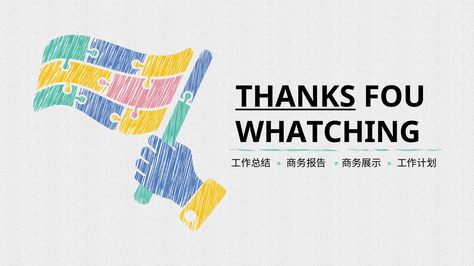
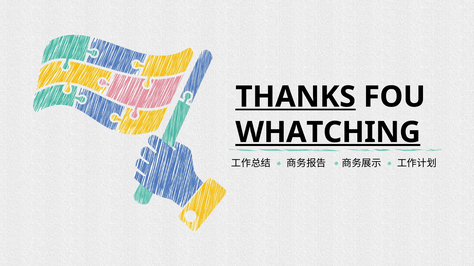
WHATCHING underline: none -> present
